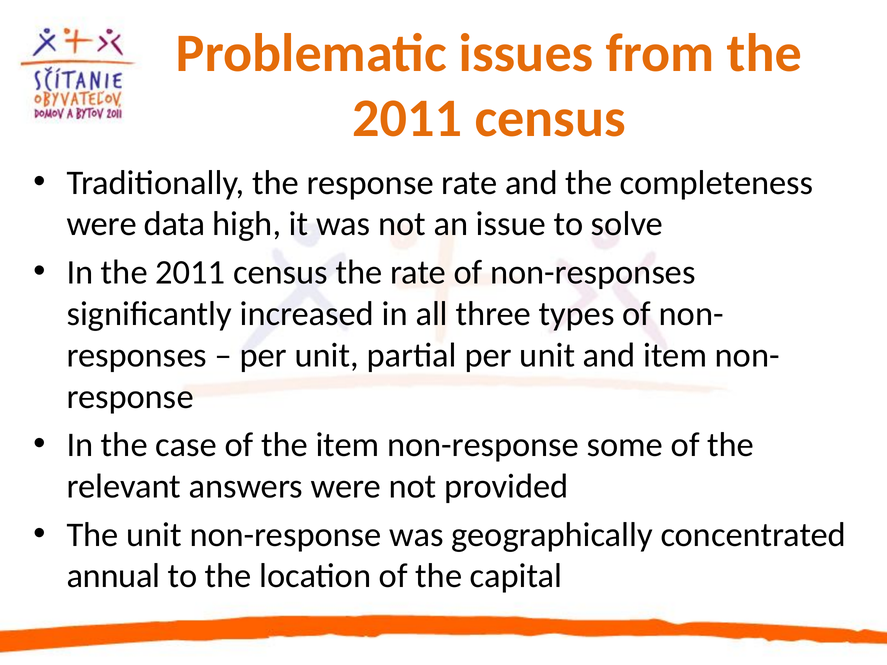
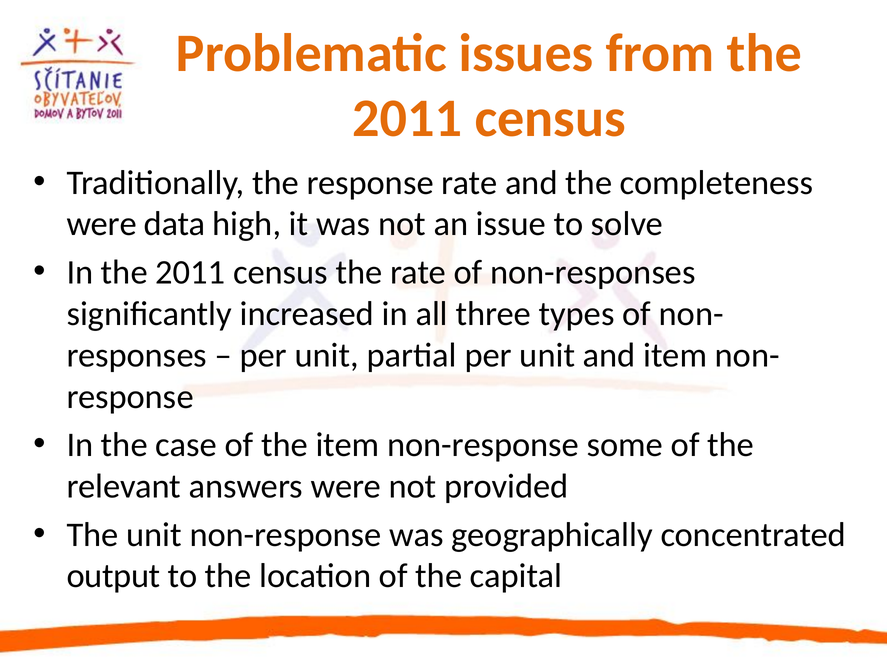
annual: annual -> output
